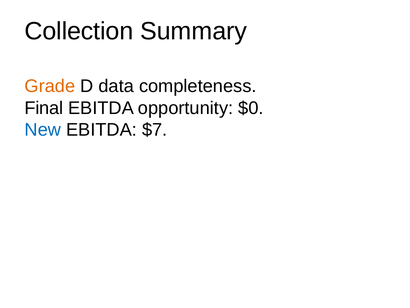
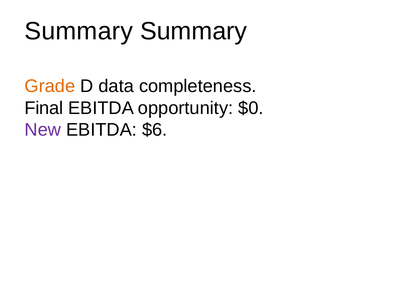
Collection at (79, 31): Collection -> Summary
New colour: blue -> purple
$7: $7 -> $6
